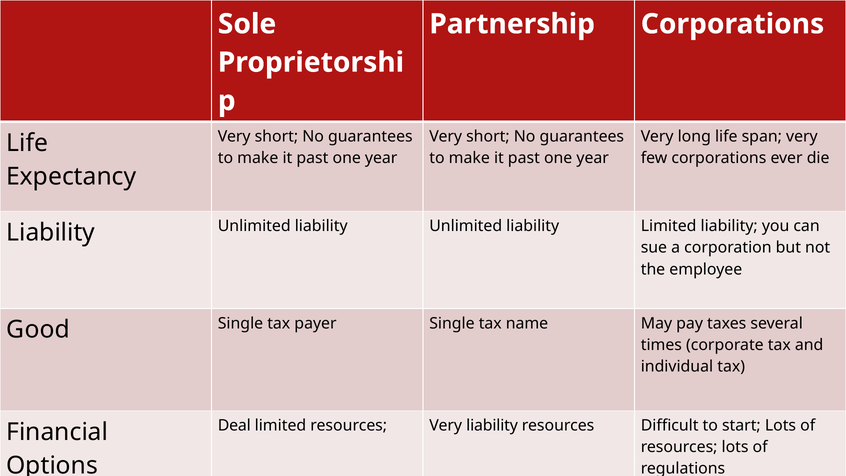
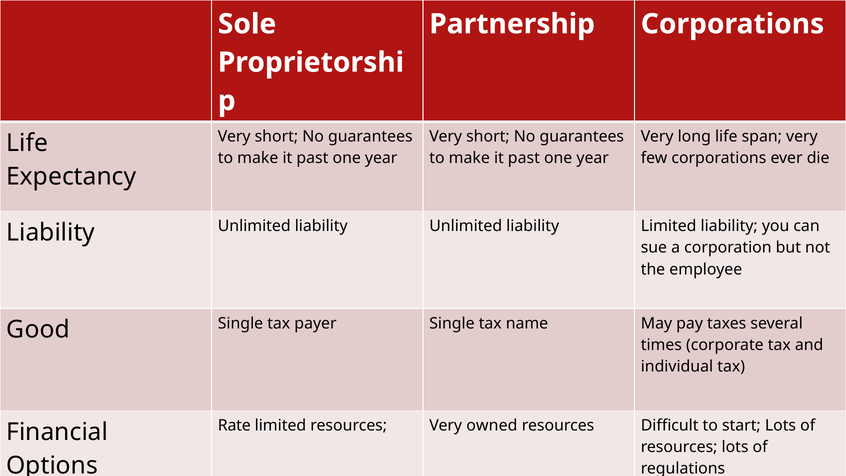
Deal: Deal -> Rate
Very liability: liability -> owned
